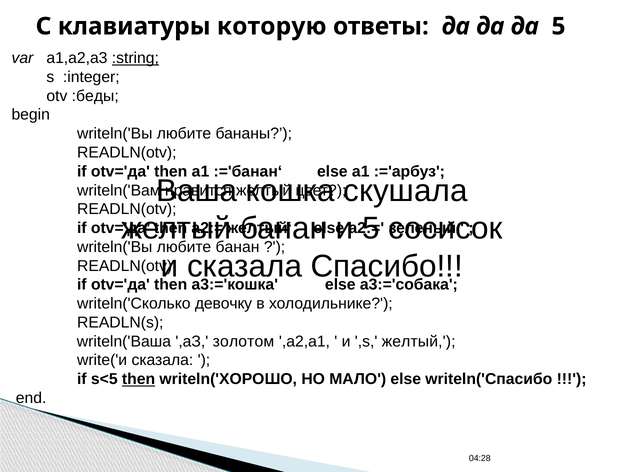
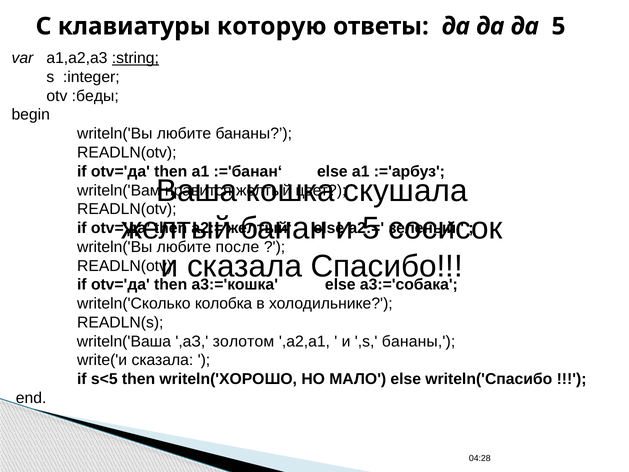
банан at (238, 247): банан -> после
девочку: девочку -> колобка
,s желтый: желтый -> бананы
then at (139, 379) underline: present -> none
